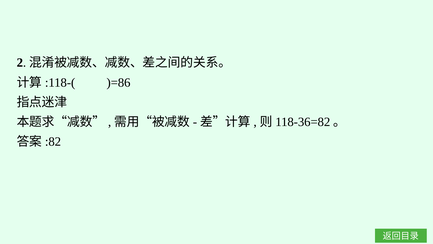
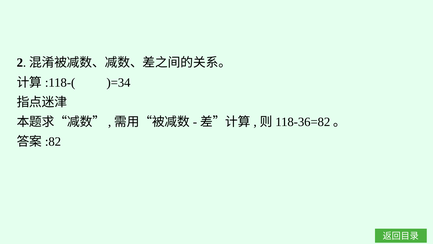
)=86: )=86 -> )=34
